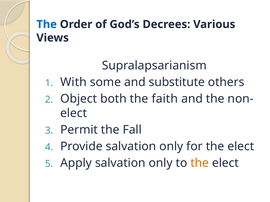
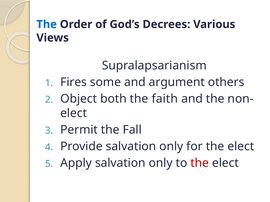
With: With -> Fires
substitute: substitute -> argument
the at (200, 163) colour: orange -> red
